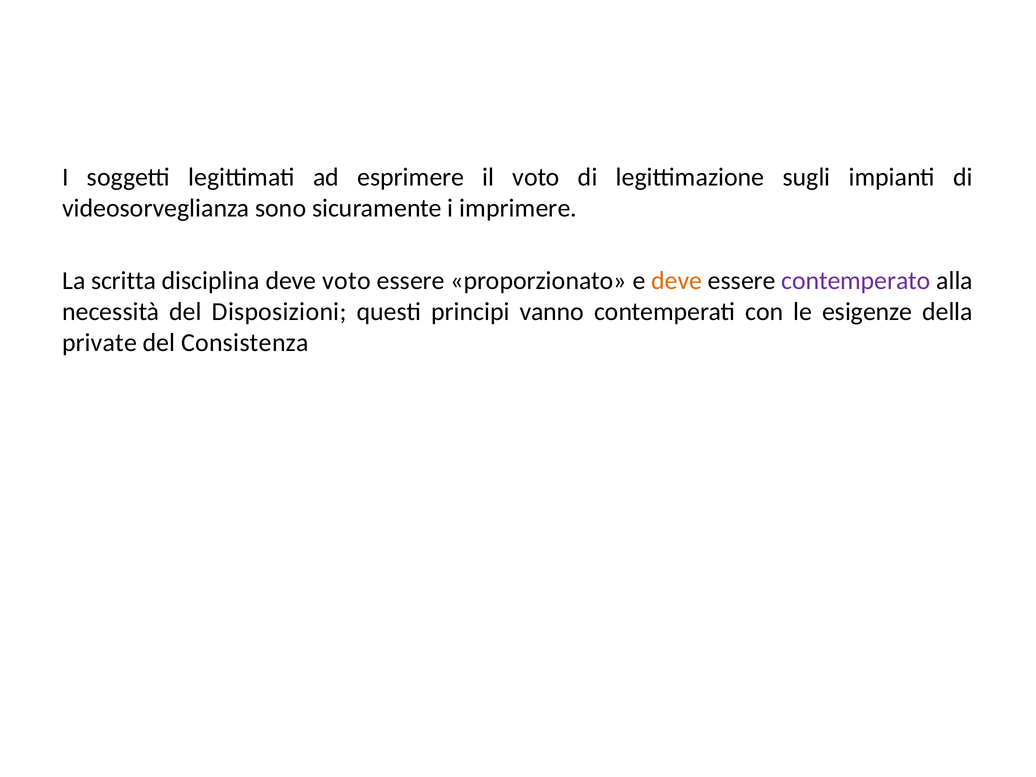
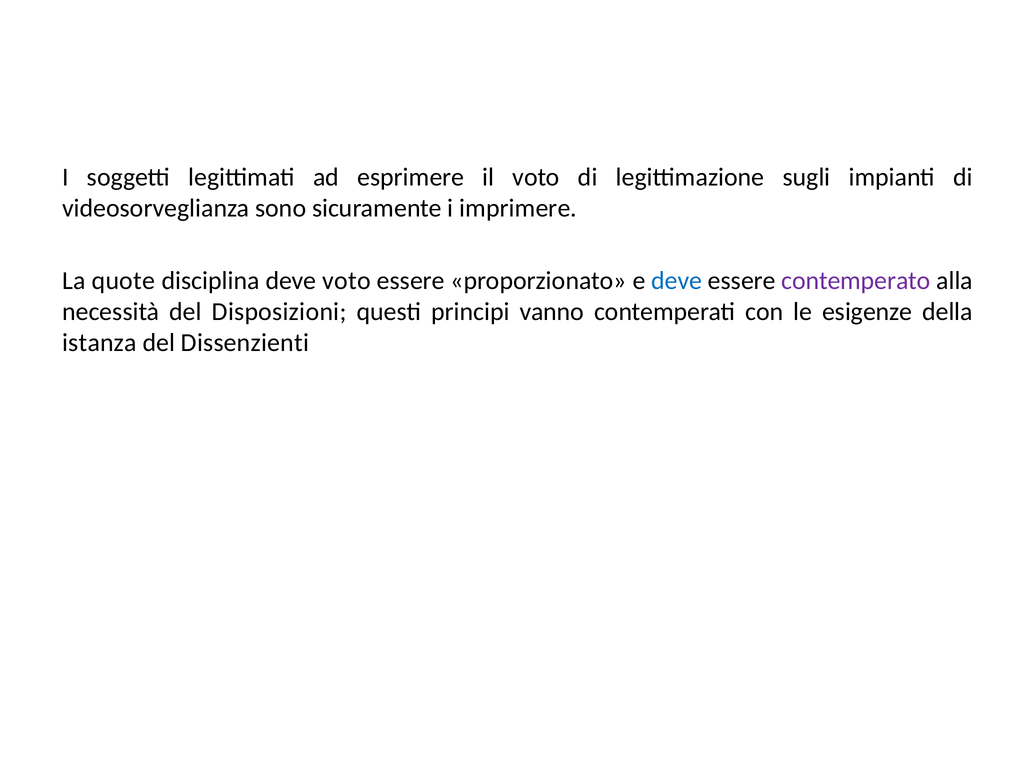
scritta: scritta -> quote
deve at (677, 281) colour: orange -> blue
private: private -> istanza
Consistenza: Consistenza -> Dissenzienti
